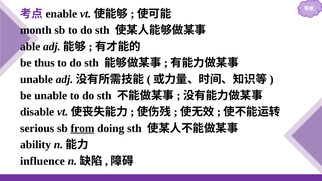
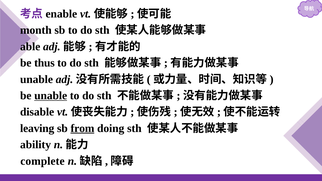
unable at (51, 96) underline: none -> present
serious: serious -> leaving
influence: influence -> complete
